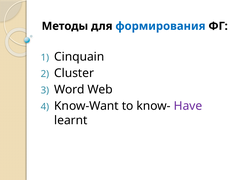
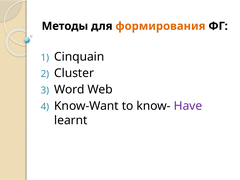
формирования colour: blue -> orange
